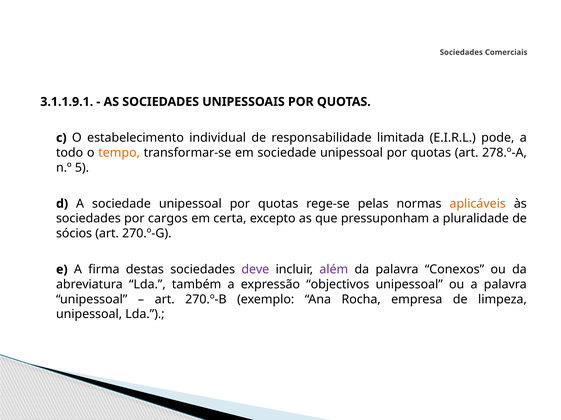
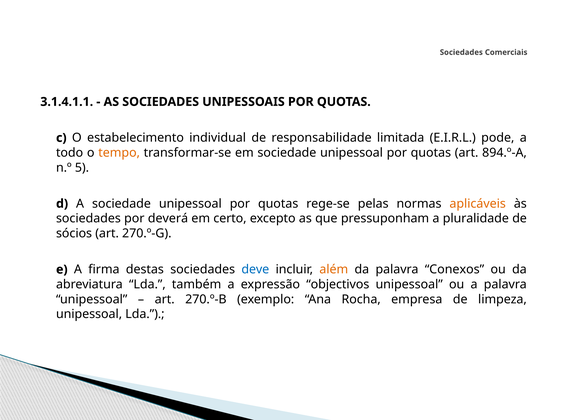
3.1.1.9.1: 3.1.1.9.1 -> 3.1.4.1.1
278.º-A: 278.º-A -> 894.º-A
cargos: cargos -> deverá
certa: certa -> certo
deve colour: purple -> blue
além colour: purple -> orange
